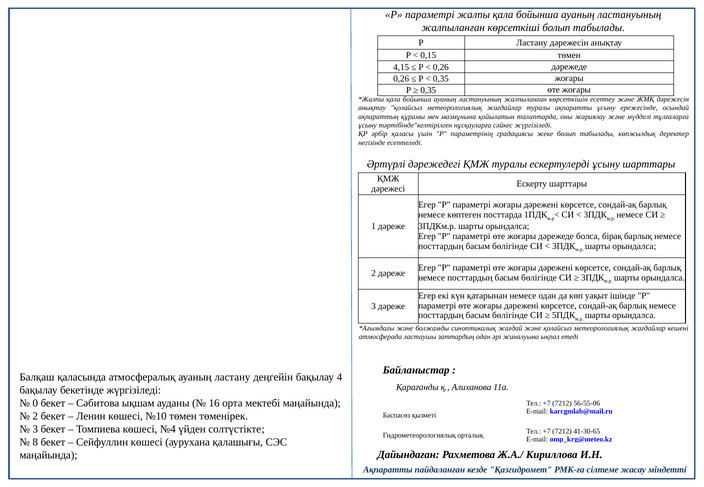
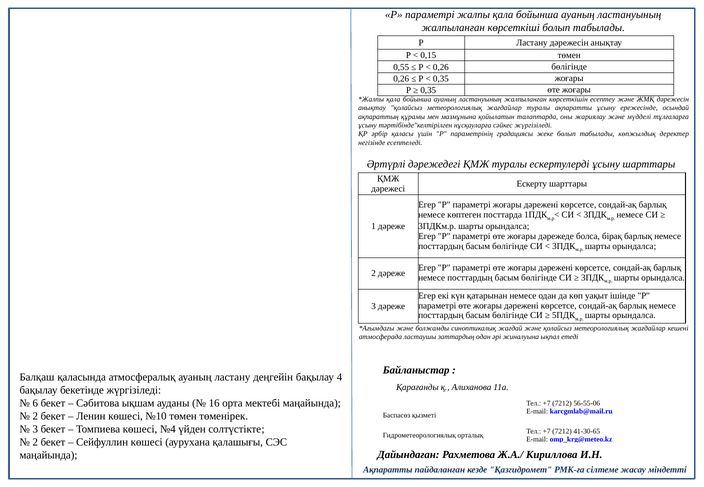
4,15: 4,15 -> 0,55
0,26 дәрежеде: дәрежеде -> бөлігінде
0: 0 -> 6
8 at (35, 442): 8 -> 2
